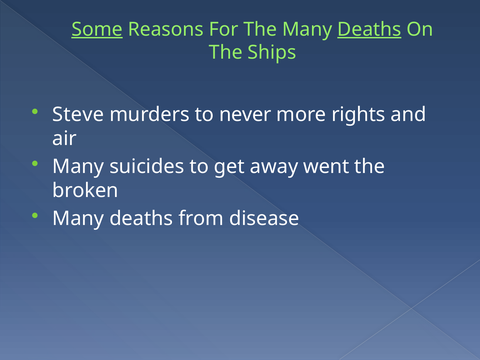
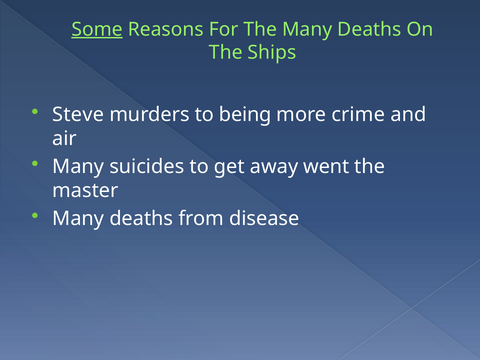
Deaths at (369, 29) underline: present -> none
never: never -> being
rights: rights -> crime
broken: broken -> master
